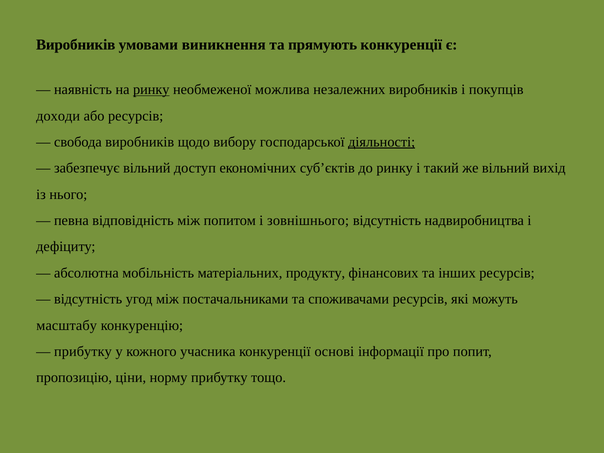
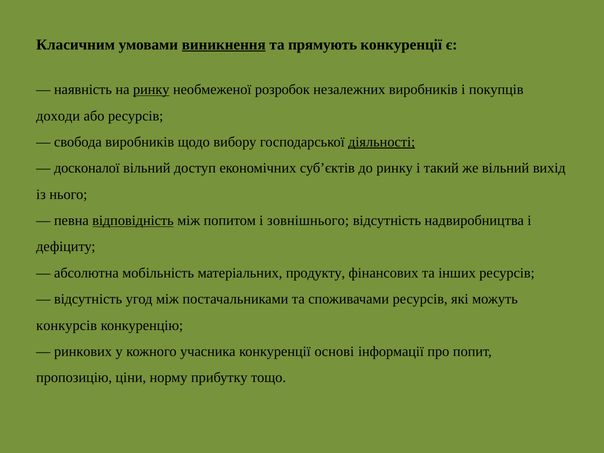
Виробників at (76, 45): Виробників -> Класичним
виникнення underline: none -> present
можлива: можлива -> розробок
забезпечує: забезпечує -> досконалої
відповідність underline: none -> present
масштабу: масштабу -> конкурсів
прибутку at (83, 351): прибутку -> ринкових
